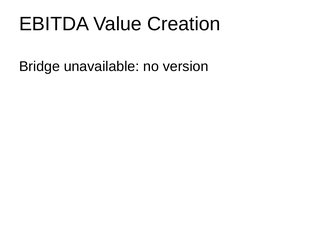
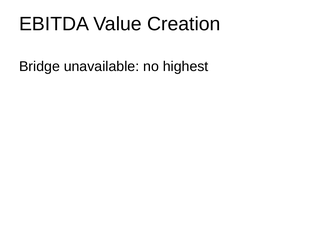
version: version -> highest
